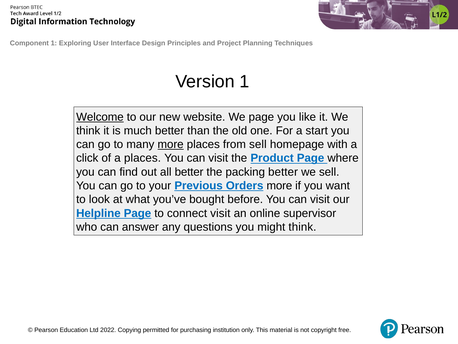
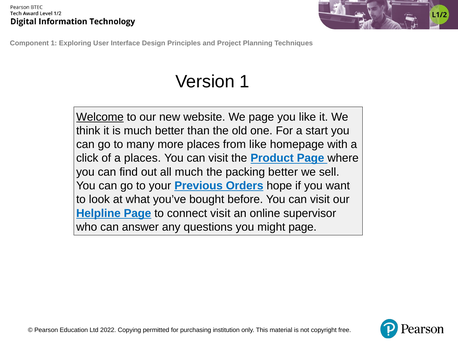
more at (171, 144) underline: present -> none
from sell: sell -> like
all better: better -> much
Orders more: more -> hope
might think: think -> page
